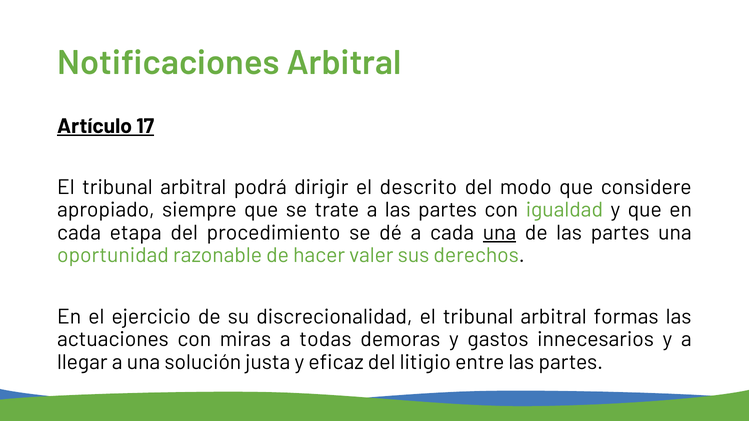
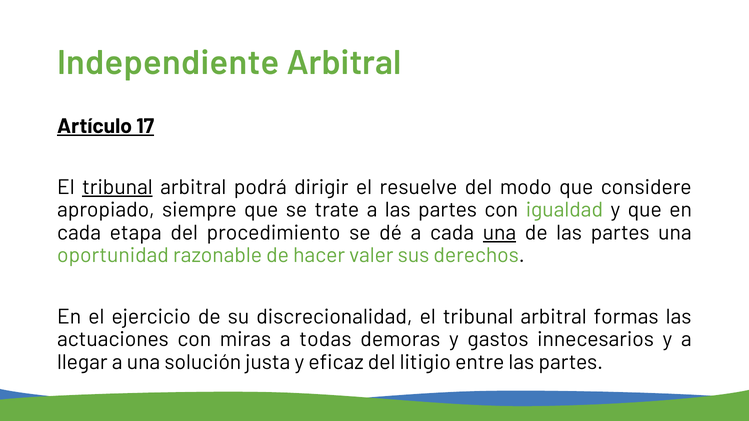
Notificaciones: Notificaciones -> Independiente
tribunal at (117, 187) underline: none -> present
descrito: descrito -> resuelve
